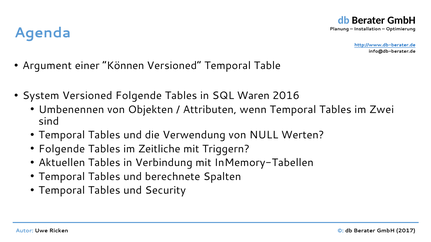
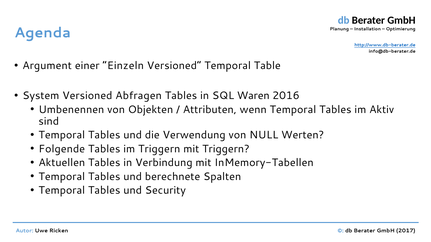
Können: Können -> Einzeln
Versioned Folgende: Folgende -> Abfragen
Zwei: Zwei -> Aktiv
im Zeitliche: Zeitliche -> Triggern
